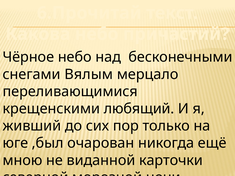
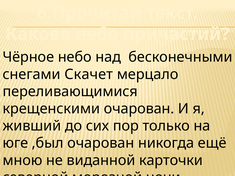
Вялым: Вялым -> Скачет
крещенскими любящий: любящий -> очарован
